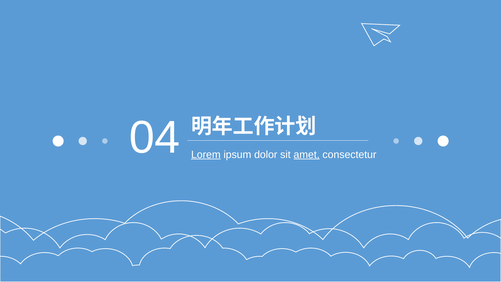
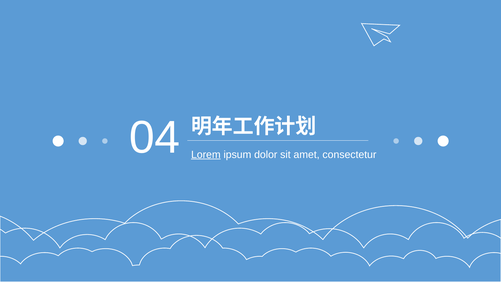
amet underline: present -> none
